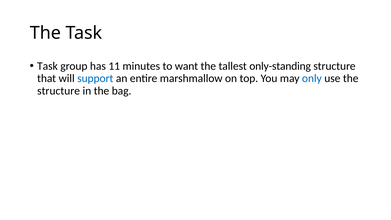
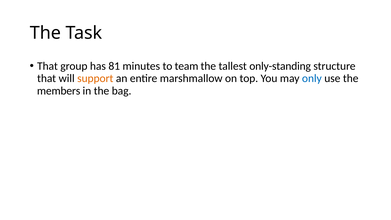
Task at (47, 66): Task -> That
11: 11 -> 81
want: want -> team
support colour: blue -> orange
structure at (59, 91): structure -> members
